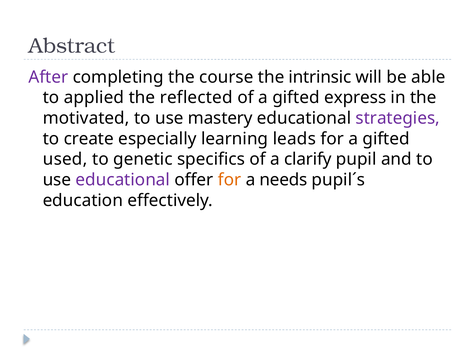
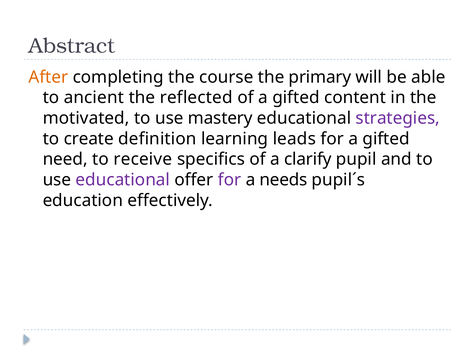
After colour: purple -> orange
intrinsic: intrinsic -> primary
applied: applied -> ancient
express: express -> content
especially: especially -> definition
used: used -> need
genetic: genetic -> receive
for at (230, 180) colour: orange -> purple
